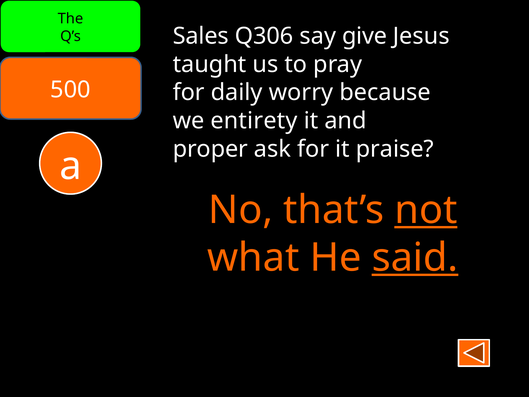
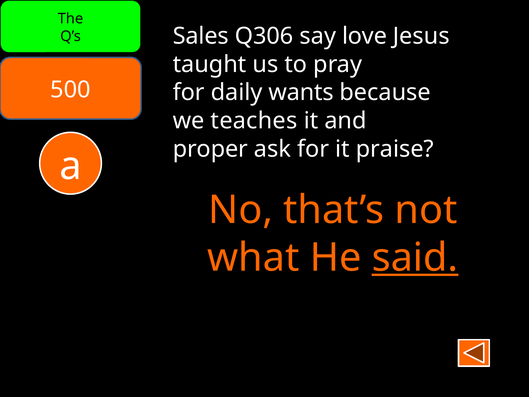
give: give -> love
worry: worry -> wants
entirety: entirety -> teaches
not underline: present -> none
